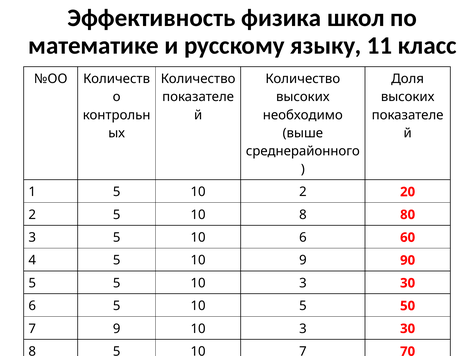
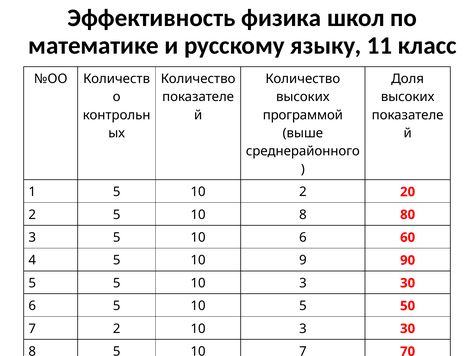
необходимо: необходимо -> программой
7 9: 9 -> 2
